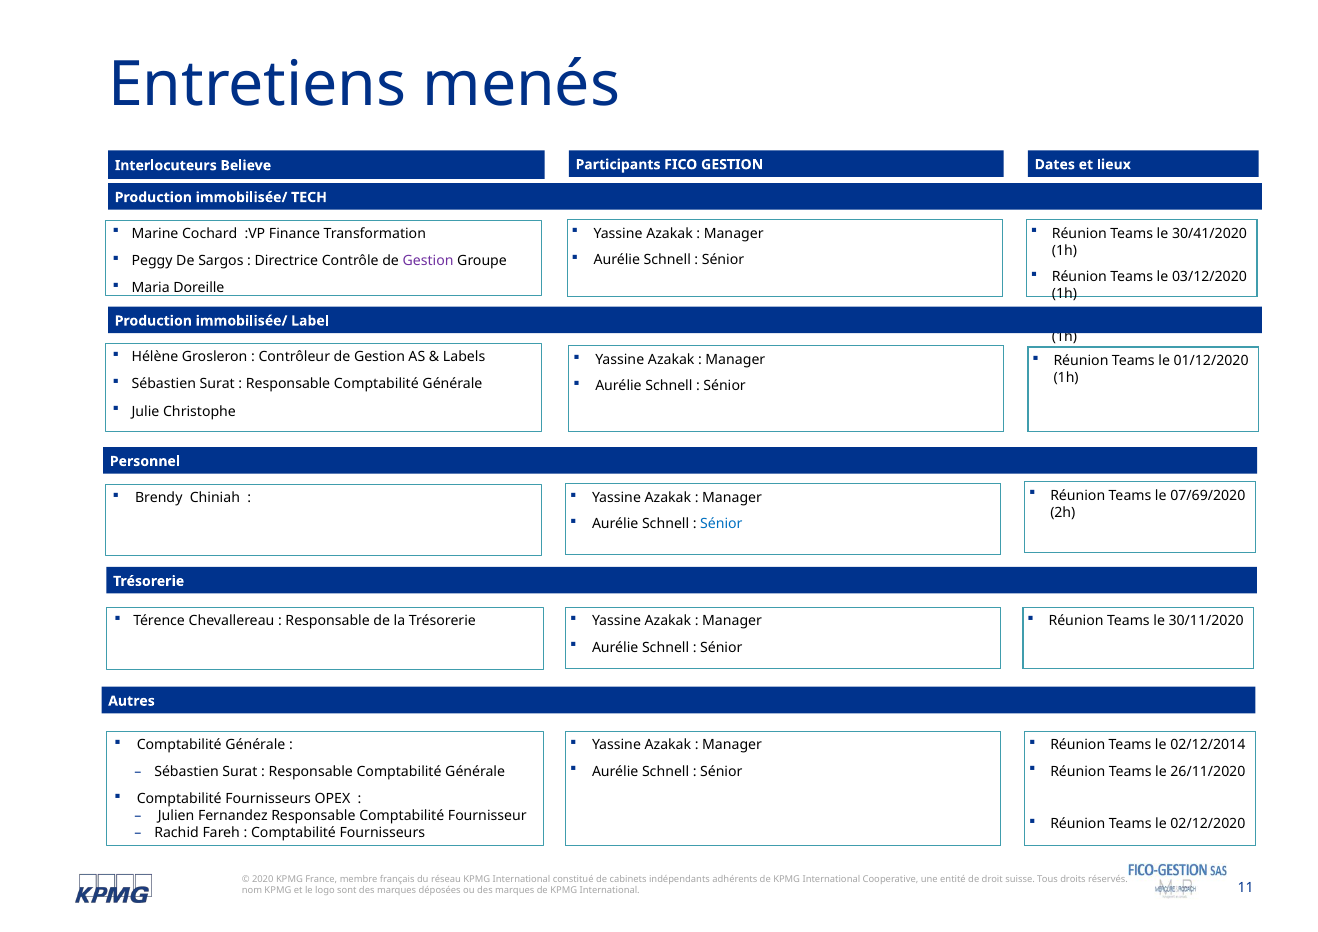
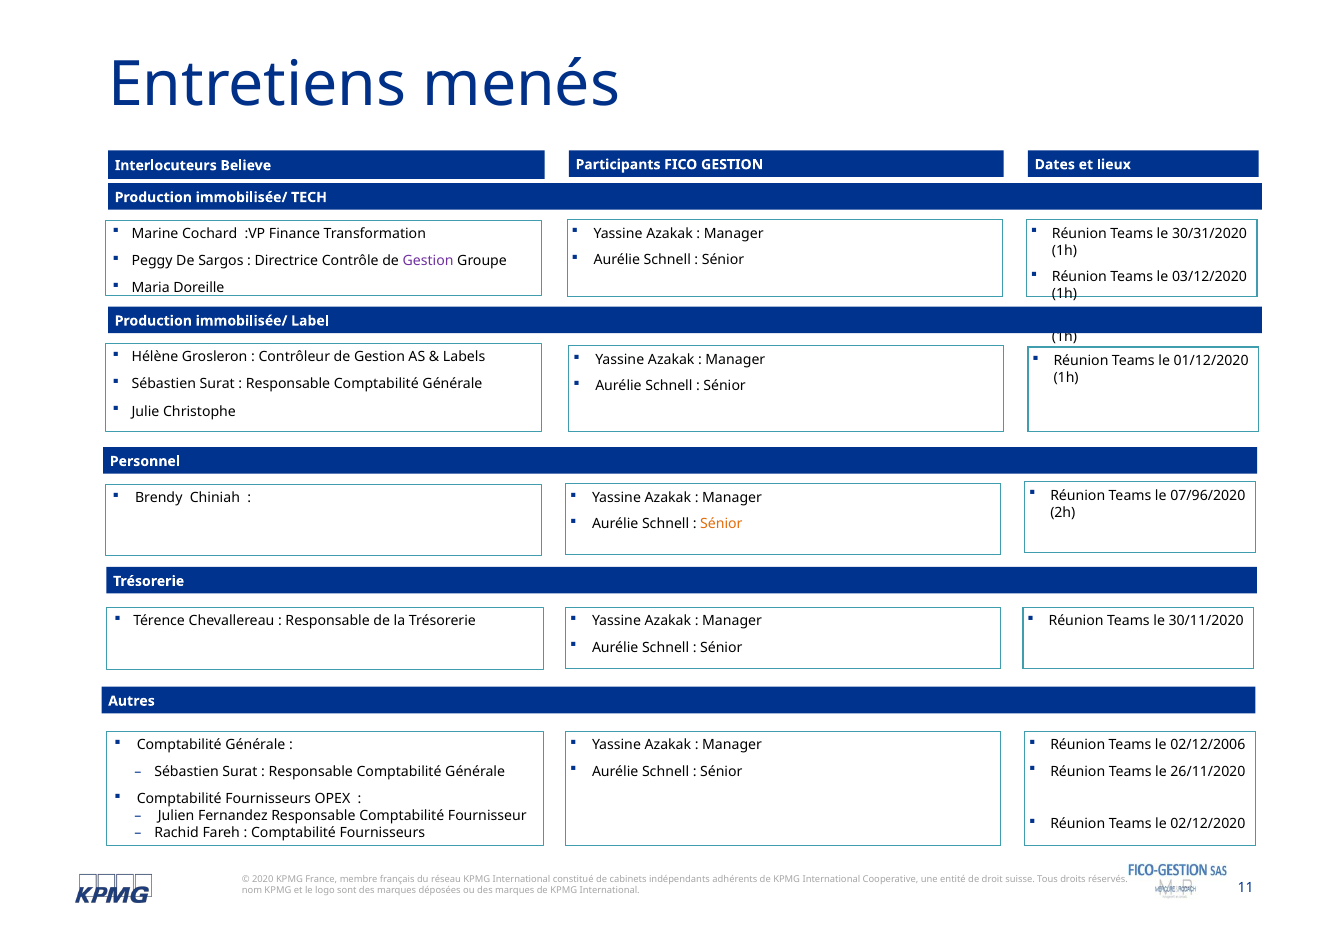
30/41/2020: 30/41/2020 -> 30/31/2020
07/69/2020: 07/69/2020 -> 07/96/2020
Sénior at (721, 524) colour: blue -> orange
02/12/2014: 02/12/2014 -> 02/12/2006
